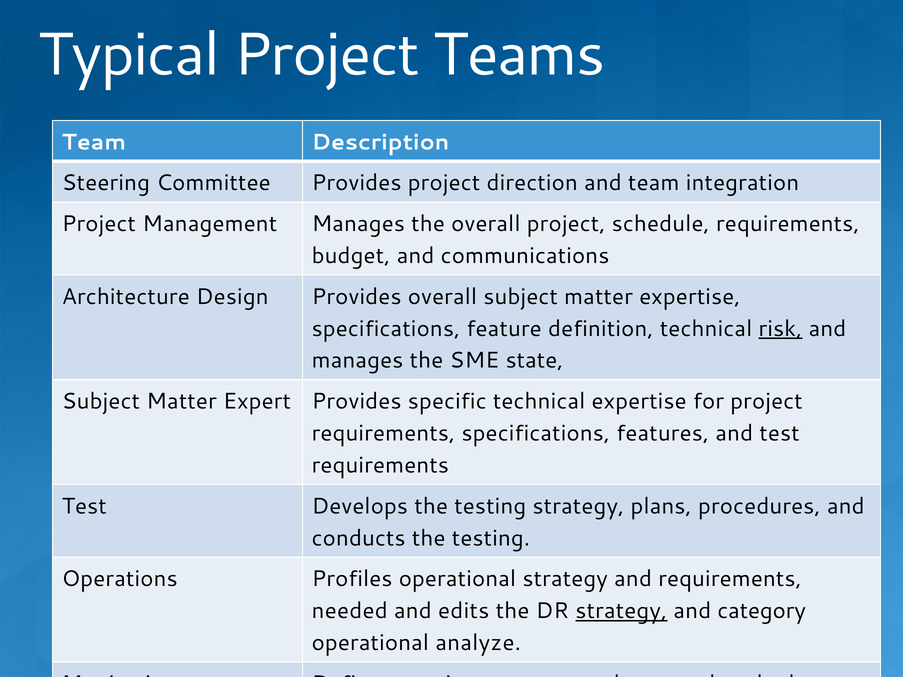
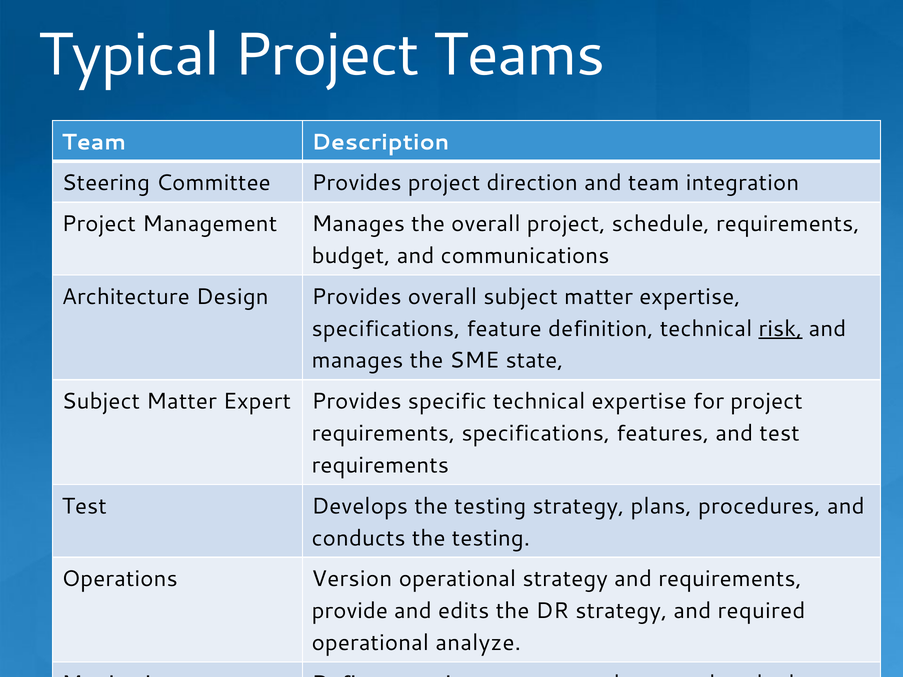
Profiles: Profiles -> Version
needed at (350, 611): needed -> provide
strategy at (621, 611) underline: present -> none
category: category -> required
